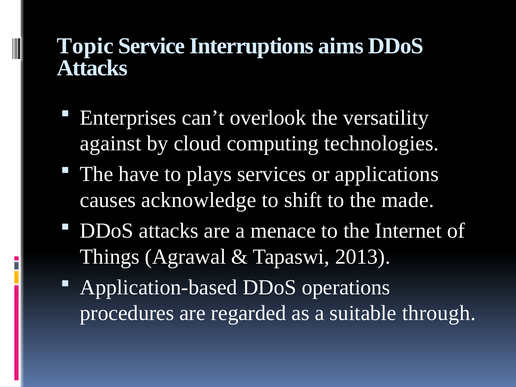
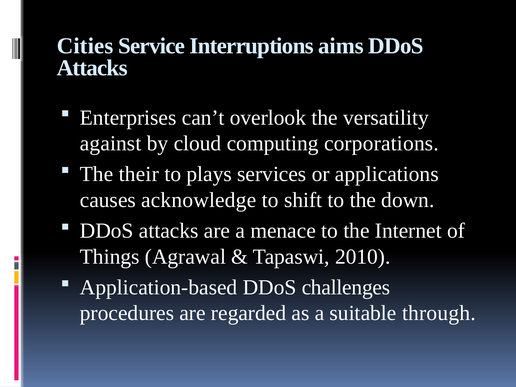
Topic: Topic -> Cities
technologies: technologies -> corporations
have: have -> their
made: made -> down
2013: 2013 -> 2010
operations: operations -> challenges
